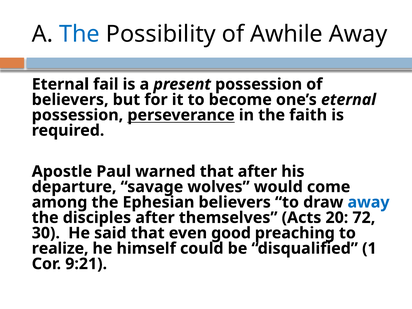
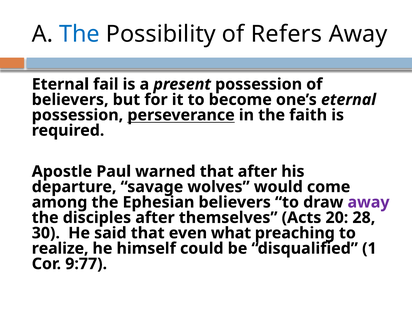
Awhile: Awhile -> Refers
away at (369, 202) colour: blue -> purple
72: 72 -> 28
good: good -> what
9:21: 9:21 -> 9:77
